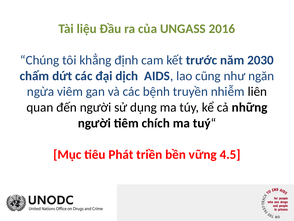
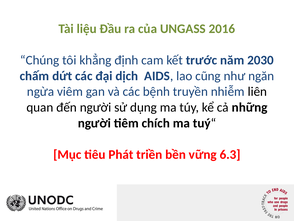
4.5: 4.5 -> 6.3
